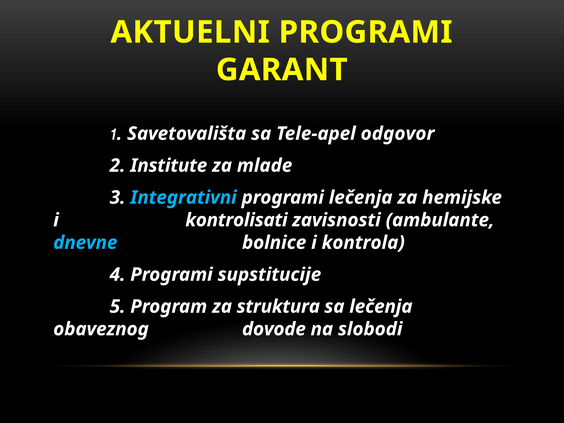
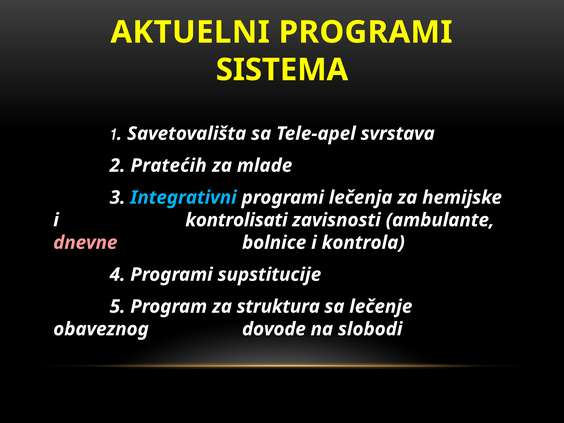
GARANT: GARANT -> SISTEMA
odgovor: odgovor -> svrstava
Institute: Institute -> Pratećih
dnevne colour: light blue -> pink
sa lečenja: lečenja -> lečenje
